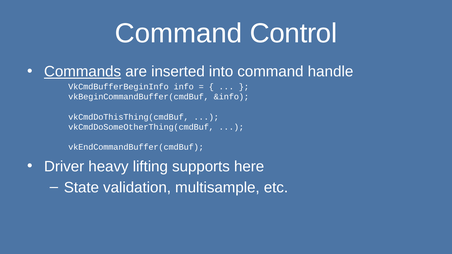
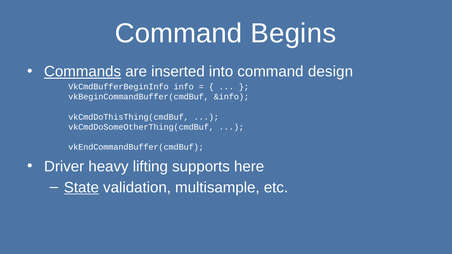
Control: Control -> Begins
handle: handle -> design
State underline: none -> present
